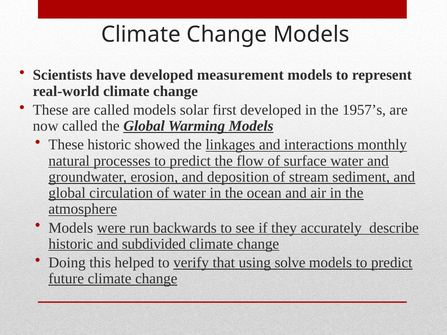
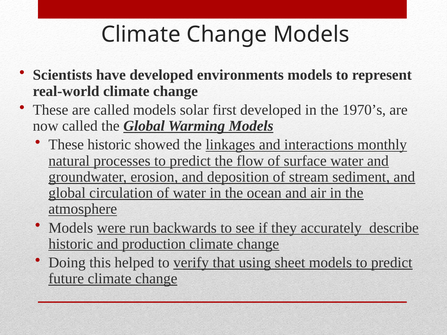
measurement: measurement -> environments
1957’s: 1957’s -> 1970’s
subdivided: subdivided -> production
solve: solve -> sheet
